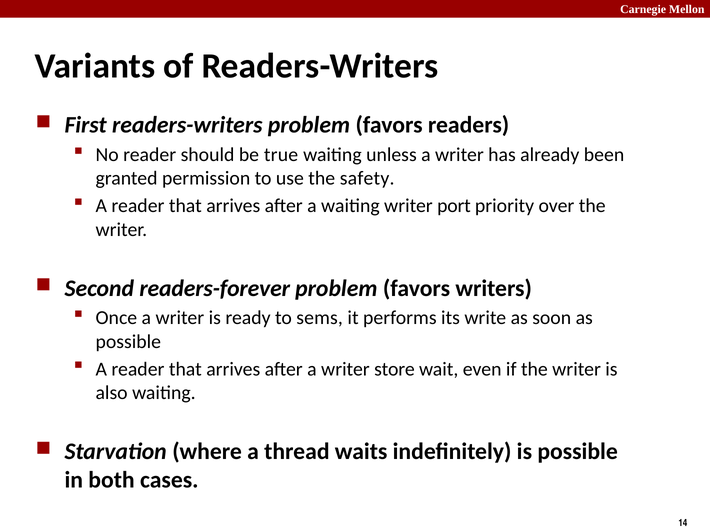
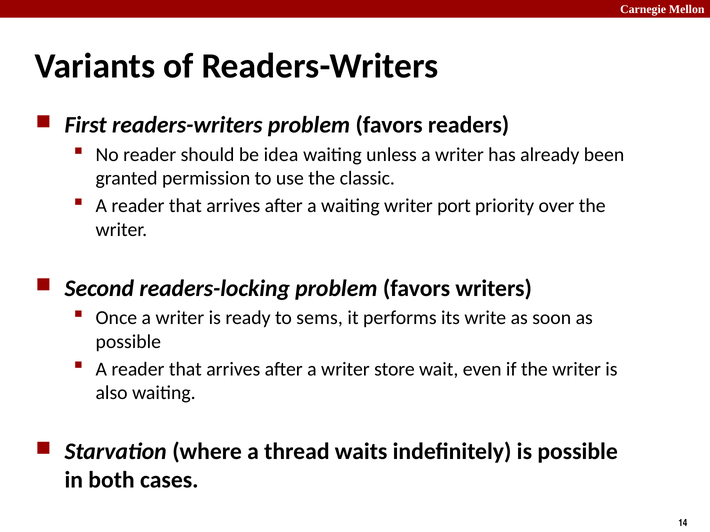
true: true -> idea
safety: safety -> classic
readers-forever: readers-forever -> readers-locking
